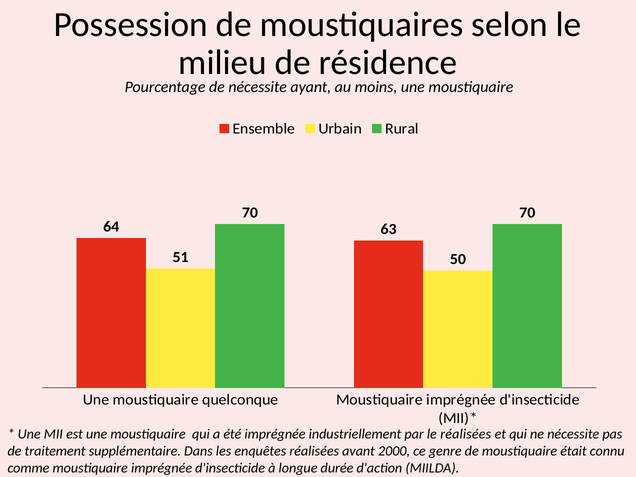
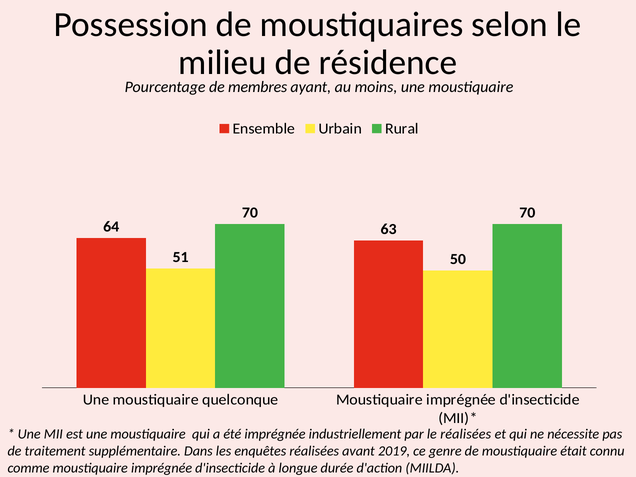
de nécessite: nécessite -> membres
2000: 2000 -> 2019
